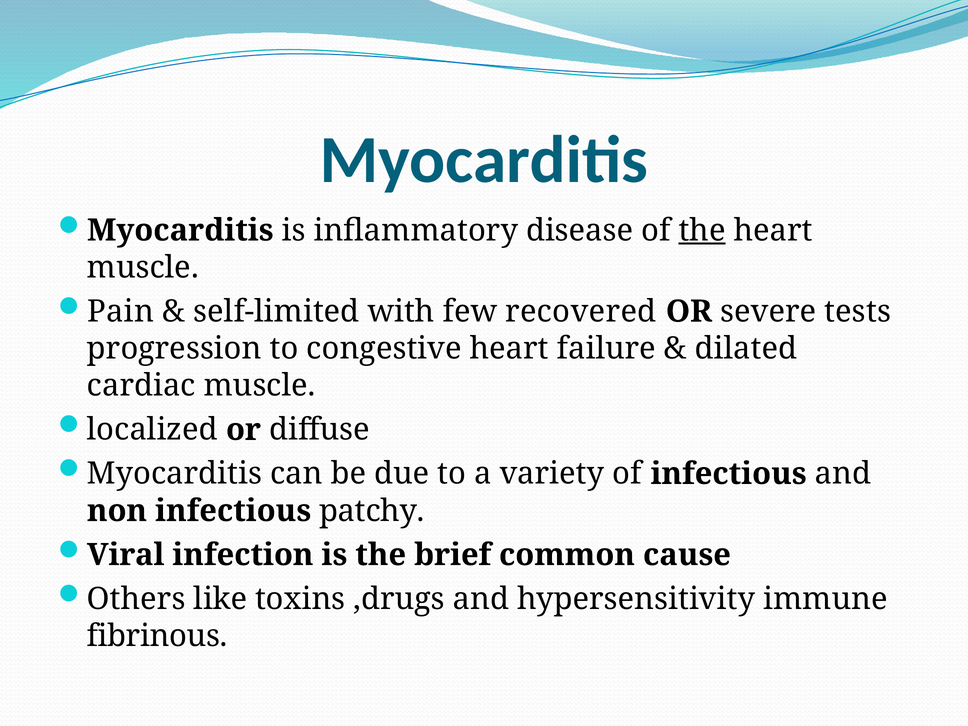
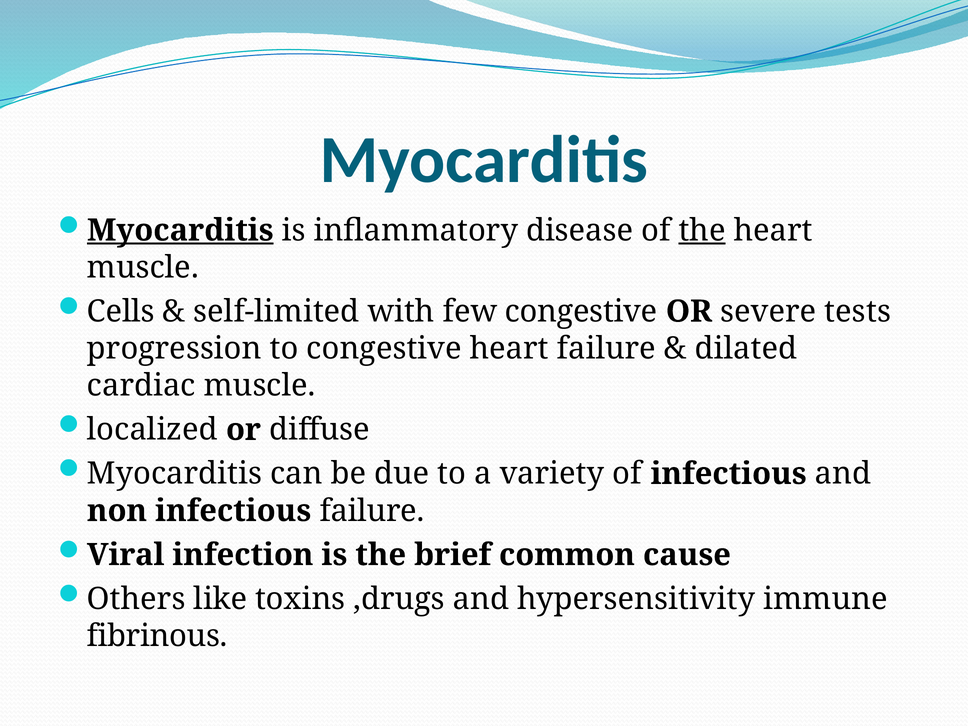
Myocarditis at (180, 230) underline: none -> present
Pain: Pain -> Cells
few recovered: recovered -> congestive
infectious patchy: patchy -> failure
